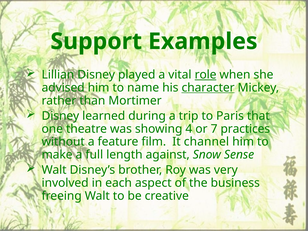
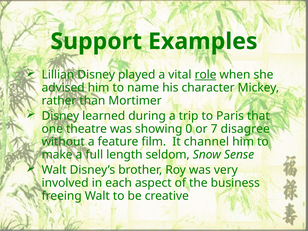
character underline: present -> none
4: 4 -> 0
practices: practices -> disagree
against: against -> seldom
